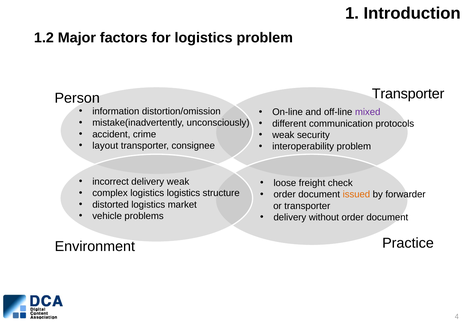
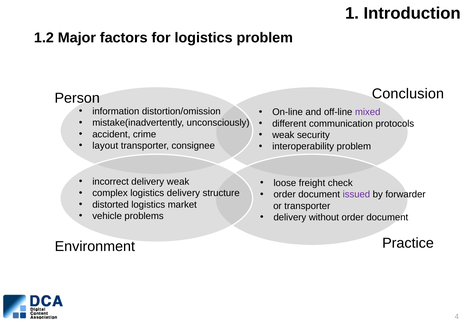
Person Transporter: Transporter -> Conclusion
logistics logistics: logistics -> delivery
issued colour: orange -> purple
